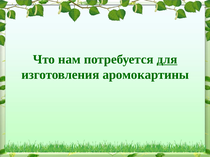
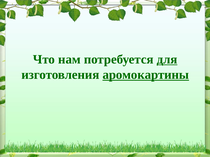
аромокартины underline: none -> present
